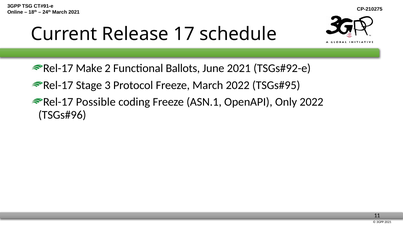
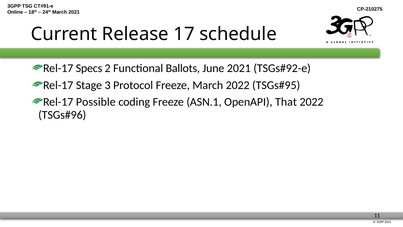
Make: Make -> Specs
Only: Only -> That
